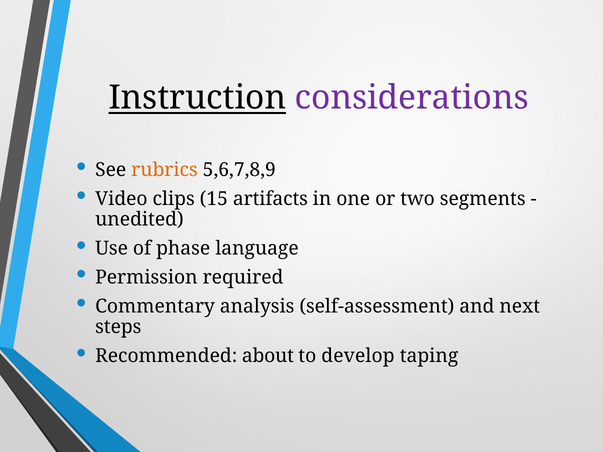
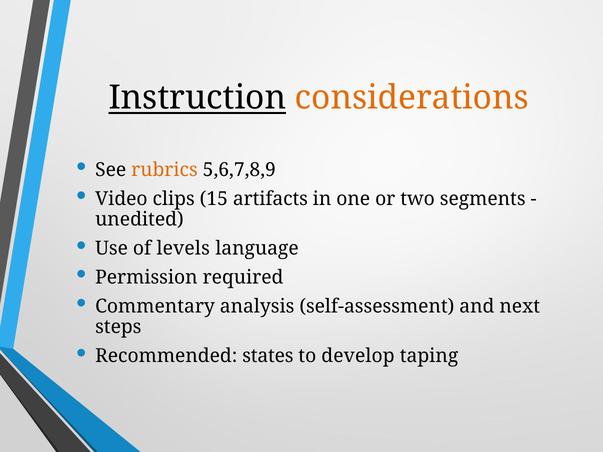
considerations colour: purple -> orange
phase: phase -> levels
about: about -> states
